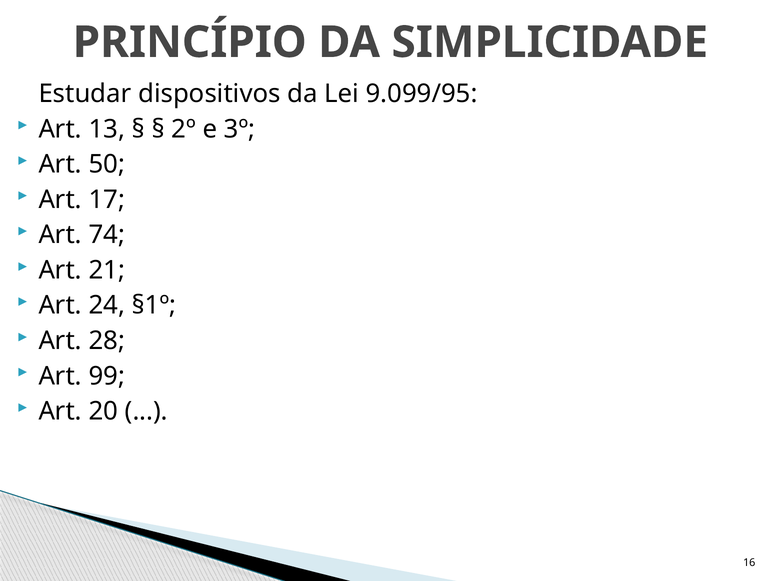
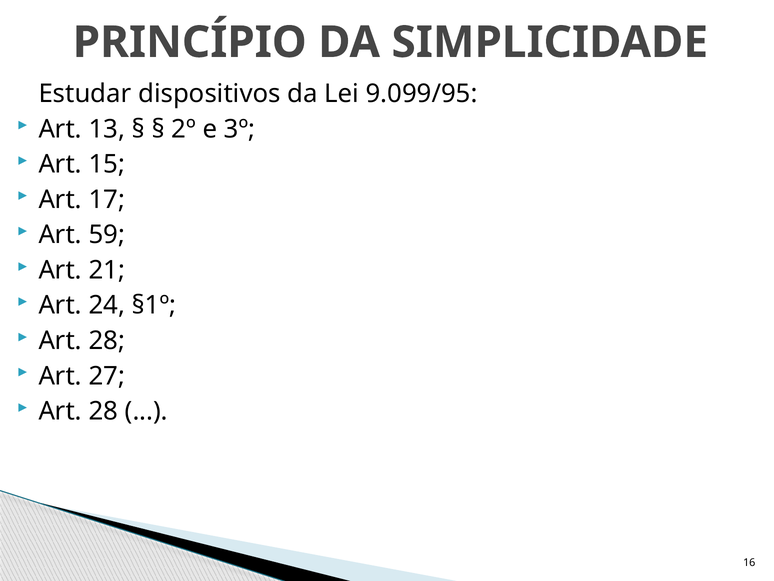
50: 50 -> 15
74: 74 -> 59
99: 99 -> 27
20 at (103, 411): 20 -> 28
